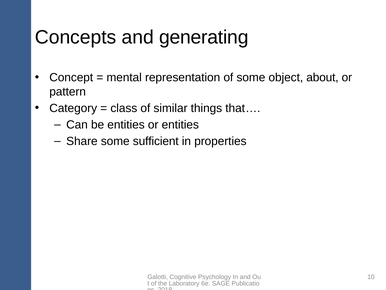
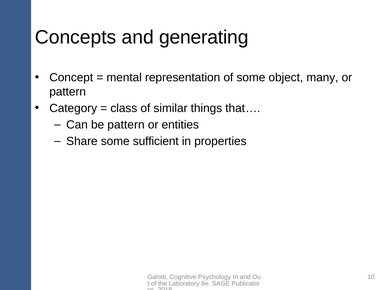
about: about -> many
be entities: entities -> pattern
